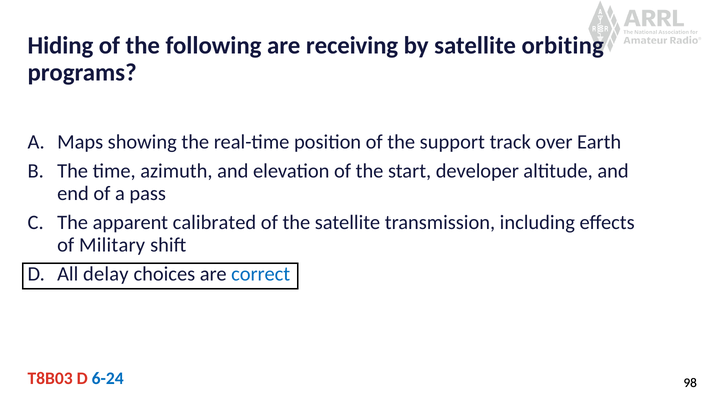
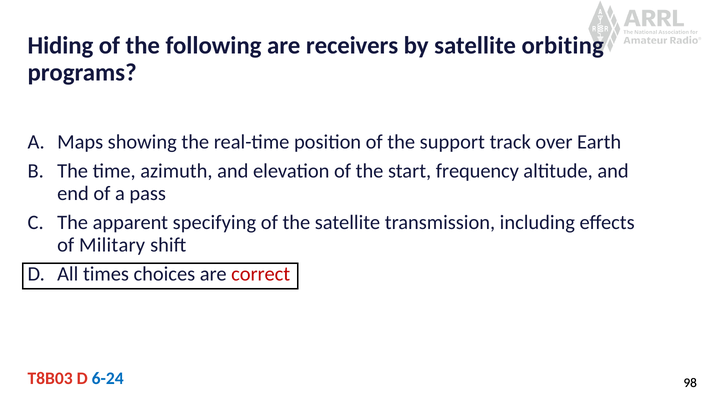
receiving: receiving -> receivers
developer: developer -> frequency
calibrated: calibrated -> specifying
delay: delay -> times
correct colour: blue -> red
